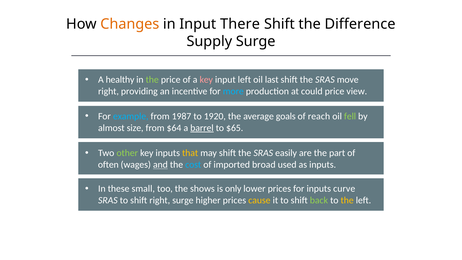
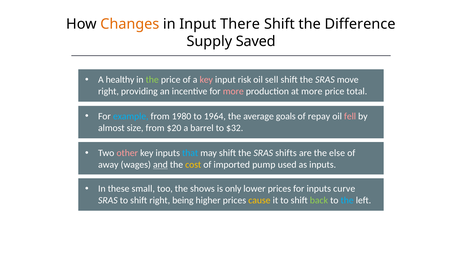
Supply Surge: Surge -> Saved
input left: left -> risk
last: last -> sell
more at (233, 91) colour: light blue -> pink
at could: could -> more
view: view -> total
1987: 1987 -> 1980
1920: 1920 -> 1964
reach: reach -> repay
fell colour: light green -> pink
$64: $64 -> $20
barrel underline: present -> none
$65: $65 -> $32
other colour: light green -> pink
that colour: yellow -> light blue
easily: easily -> shifts
part: part -> else
often: often -> away
cost colour: light blue -> yellow
broad: broad -> pump
right surge: surge -> being
the at (347, 200) colour: yellow -> light blue
